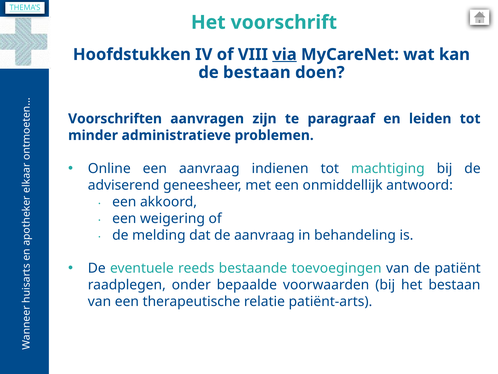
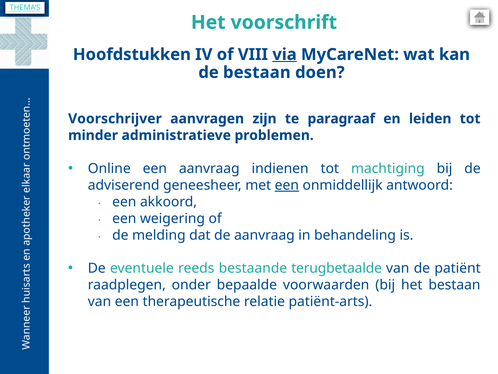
Voorschriften: Voorschriften -> Voorschrijver
een at (287, 185) underline: none -> present
toevoegingen: toevoegingen -> terugbetaalde
